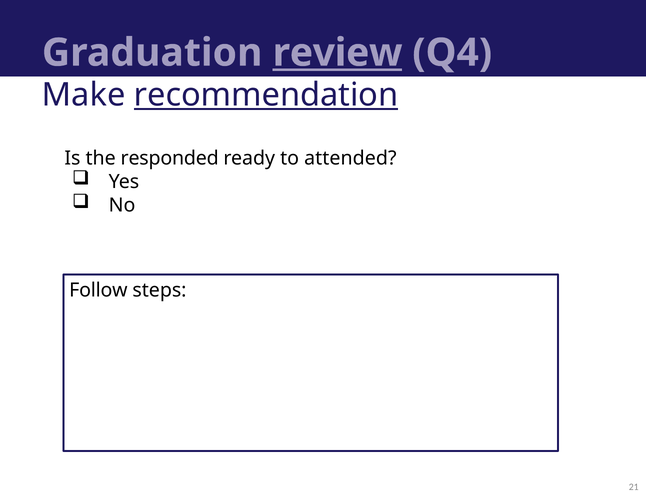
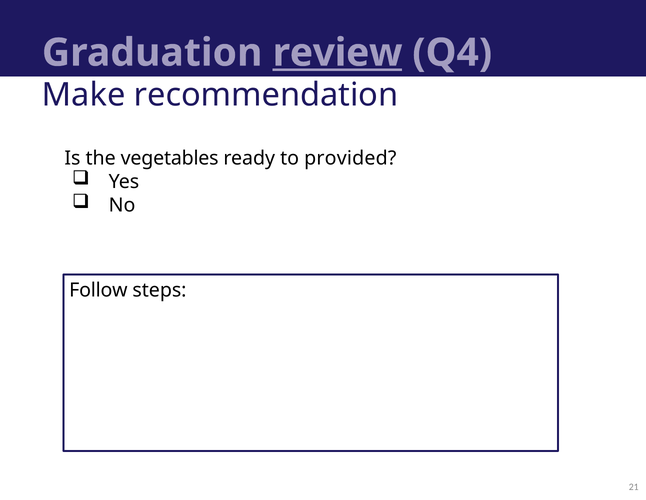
recommendation underline: present -> none
responded: responded -> vegetables
attended: attended -> provided
